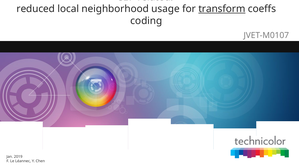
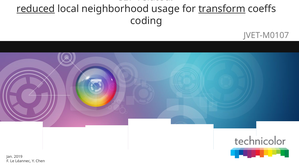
reduced underline: none -> present
